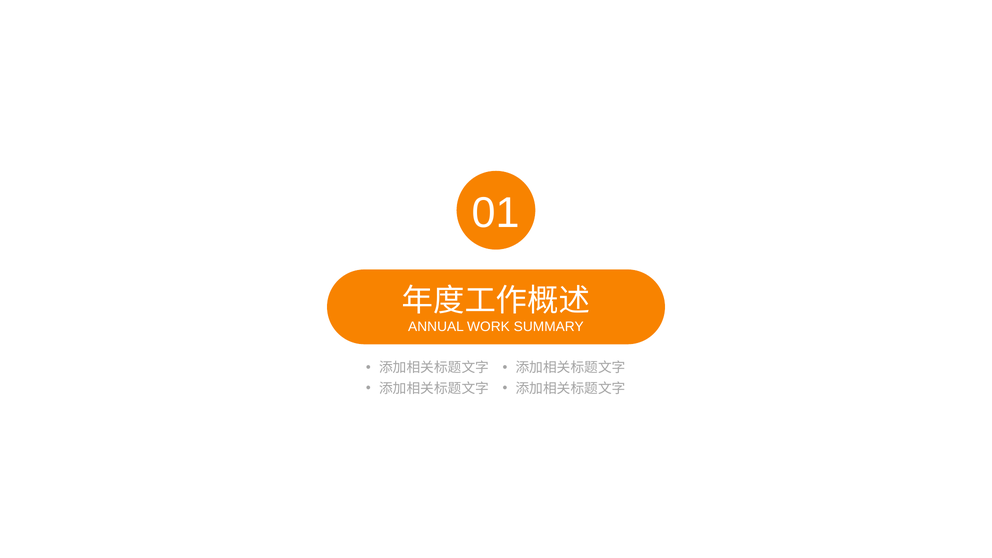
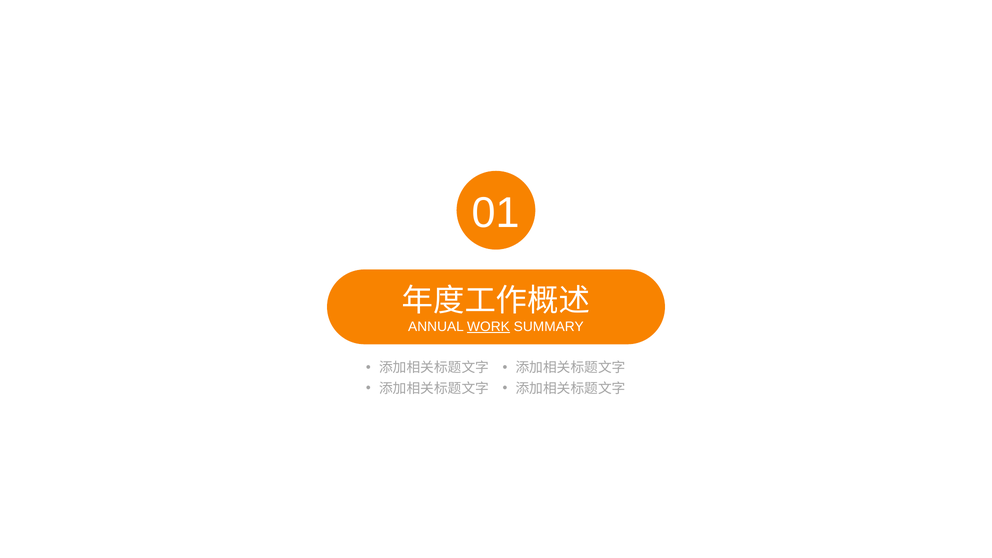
WORK underline: none -> present
